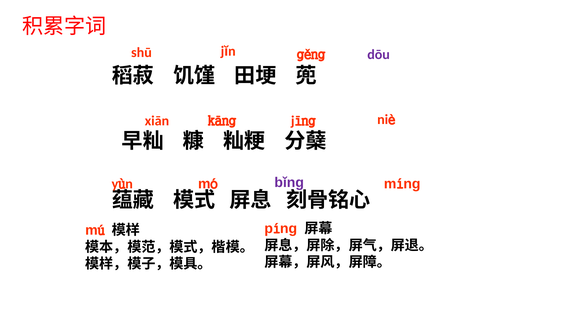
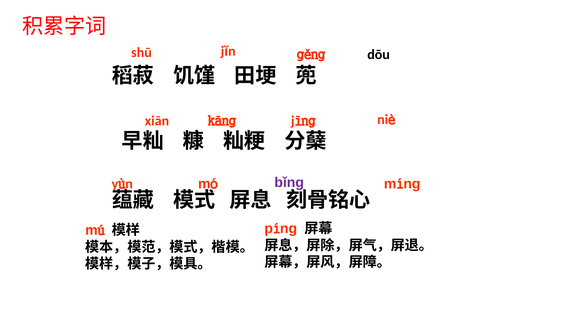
dōu colour: purple -> black
